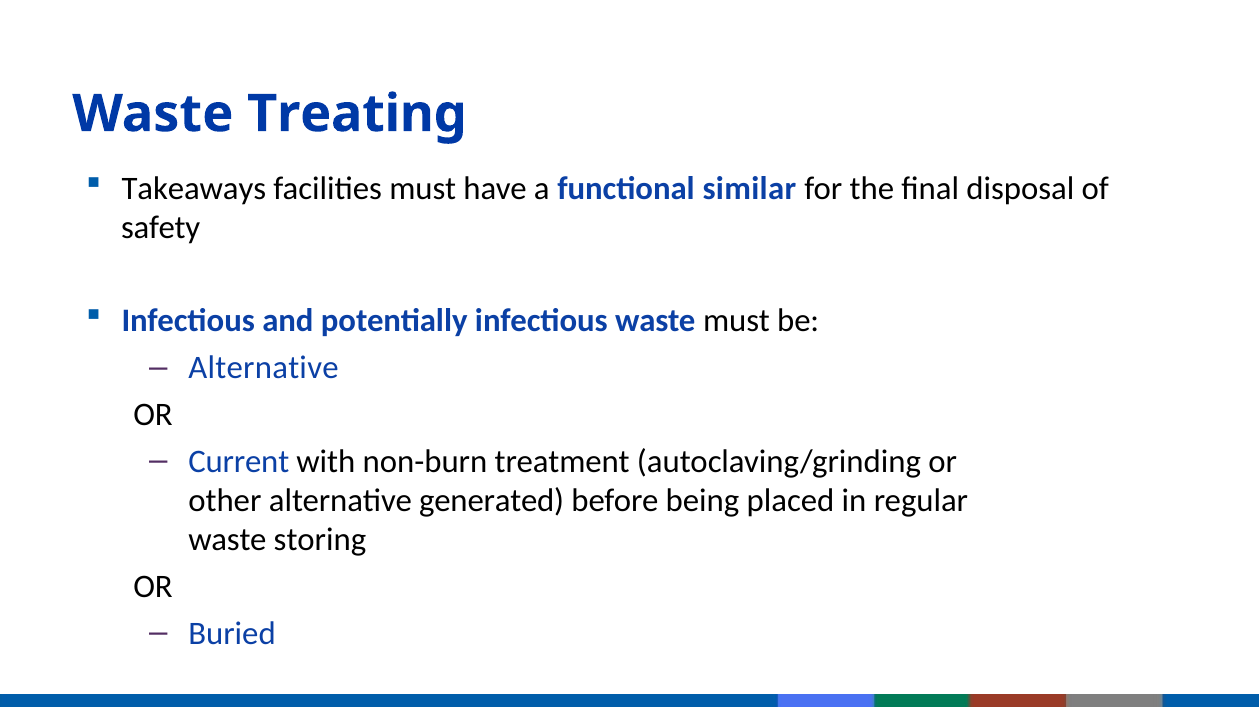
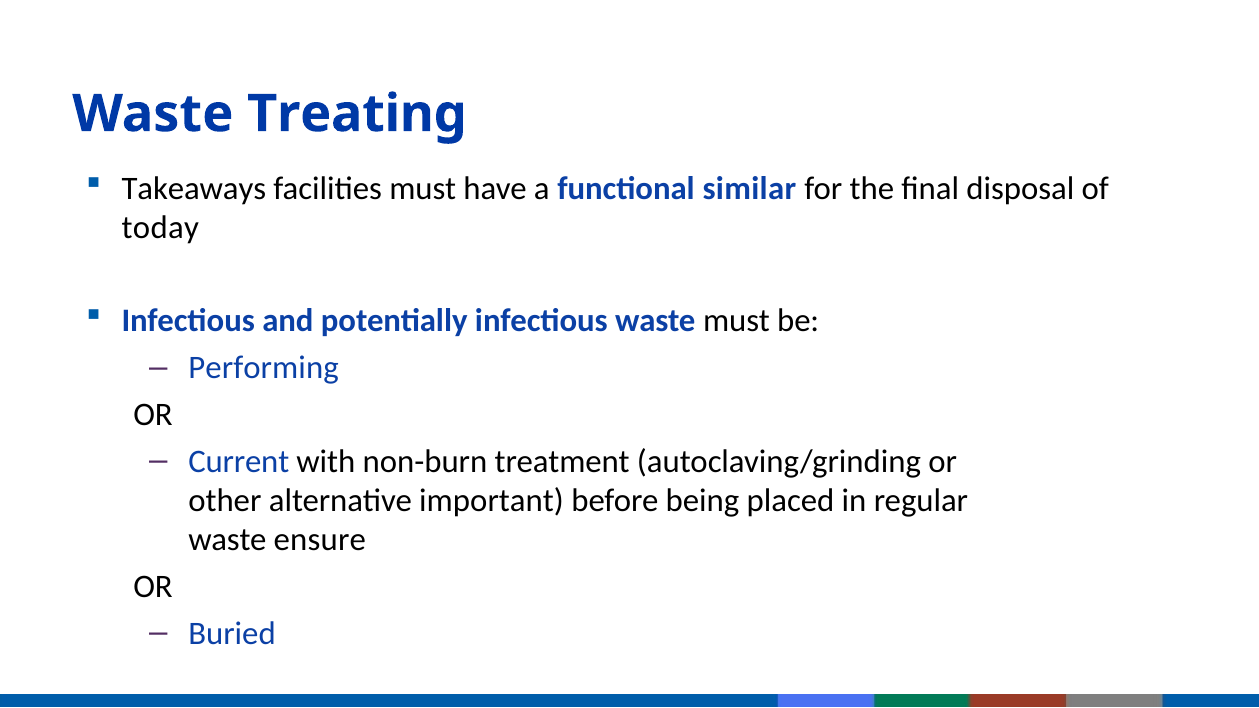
safety: safety -> today
Alternative at (264, 368): Alternative -> Performing
generated: generated -> important
storing: storing -> ensure
